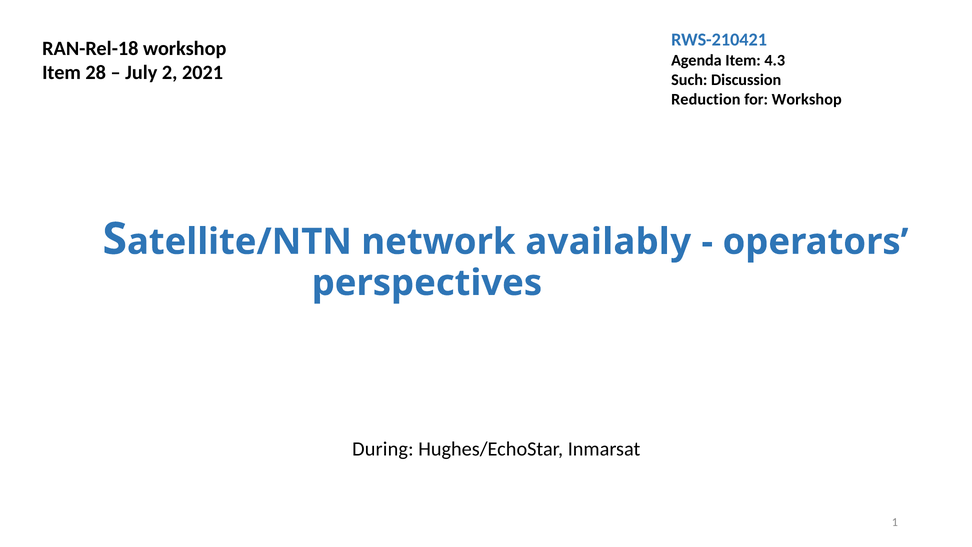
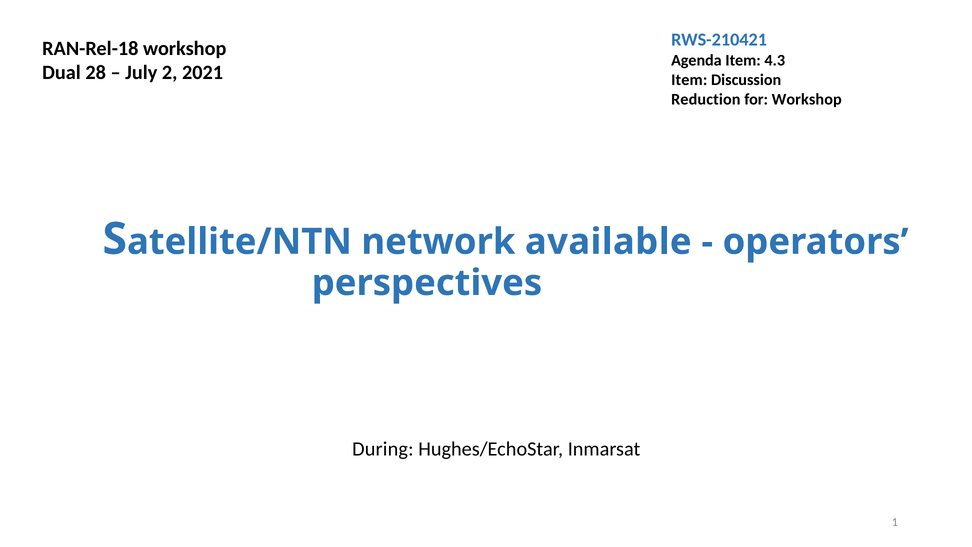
Item at (62, 73): Item -> Dual
Such at (689, 80): Such -> Item
availably: availably -> available
